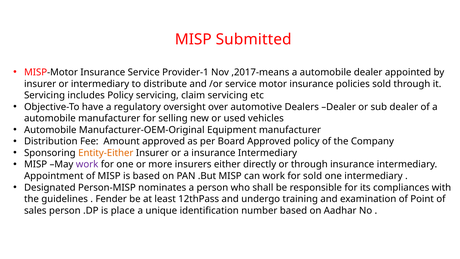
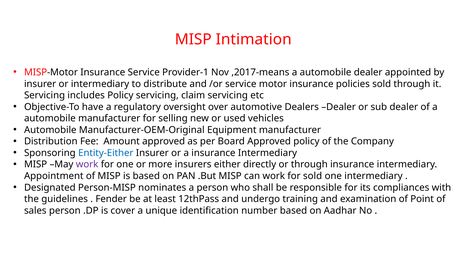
Submitted: Submitted -> Intimation
Entity-Either colour: orange -> blue
place: place -> cover
